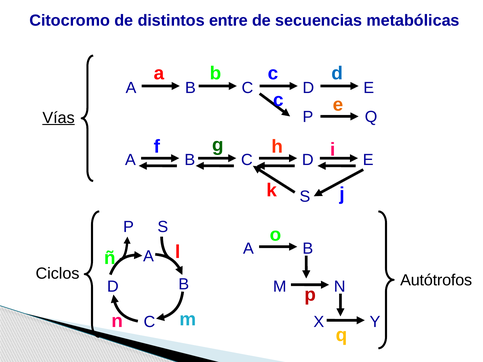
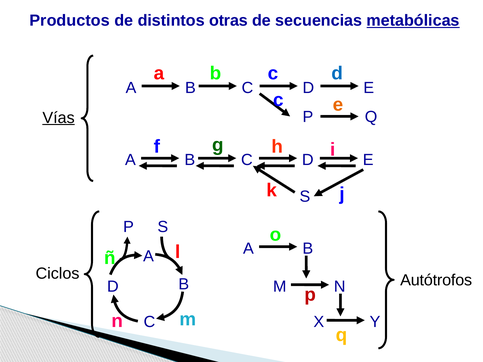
Citocromo: Citocromo -> Productos
entre: entre -> otras
metabólicas underline: none -> present
